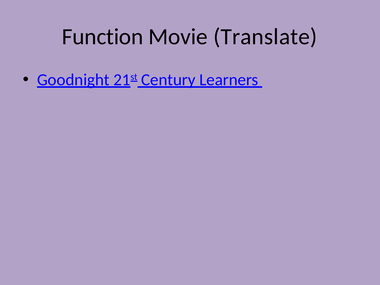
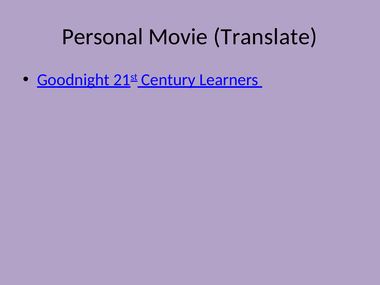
Function: Function -> Personal
